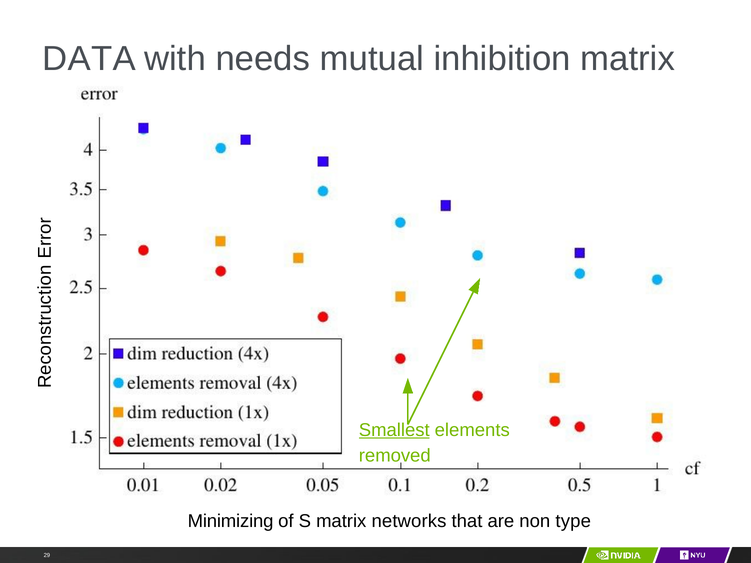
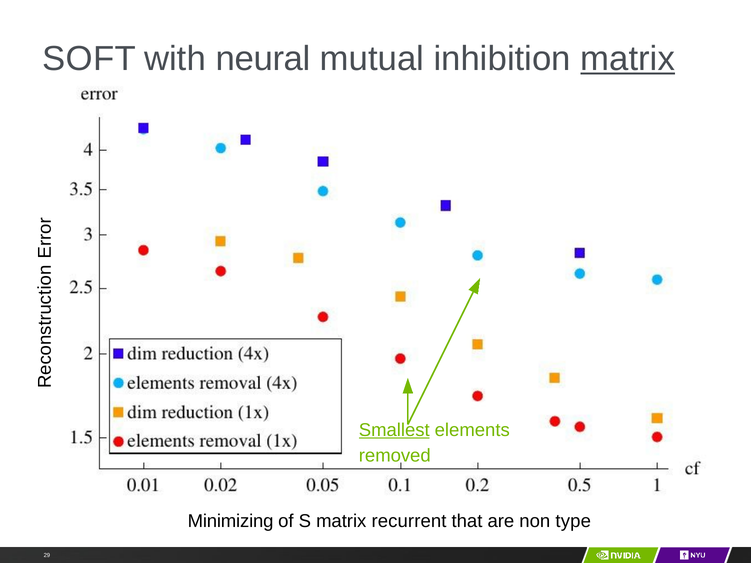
DATA: DATA -> SOFT
needs: needs -> neural
matrix at (628, 59) underline: none -> present
networks: networks -> recurrent
